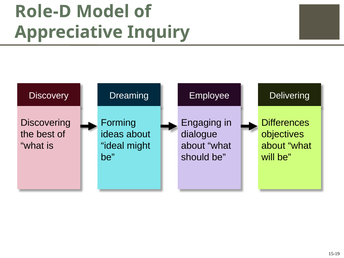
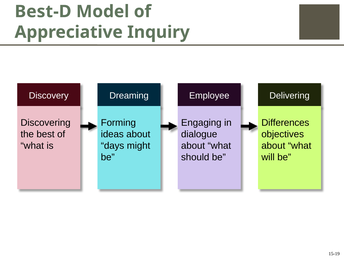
Role-D: Role-D -> Best-D
ideal: ideal -> days
